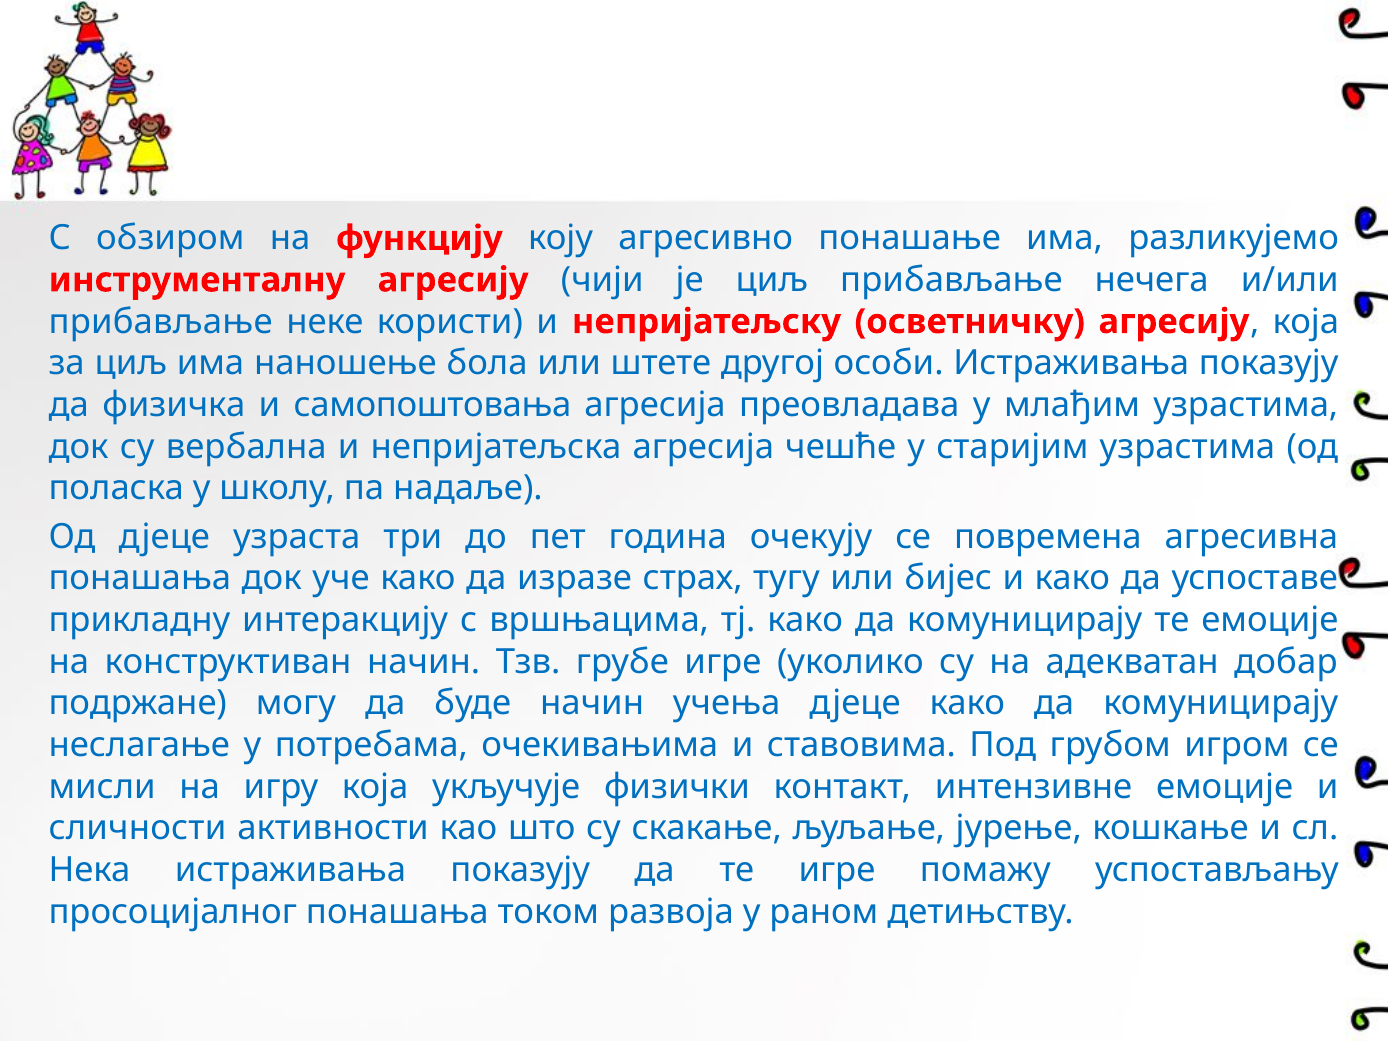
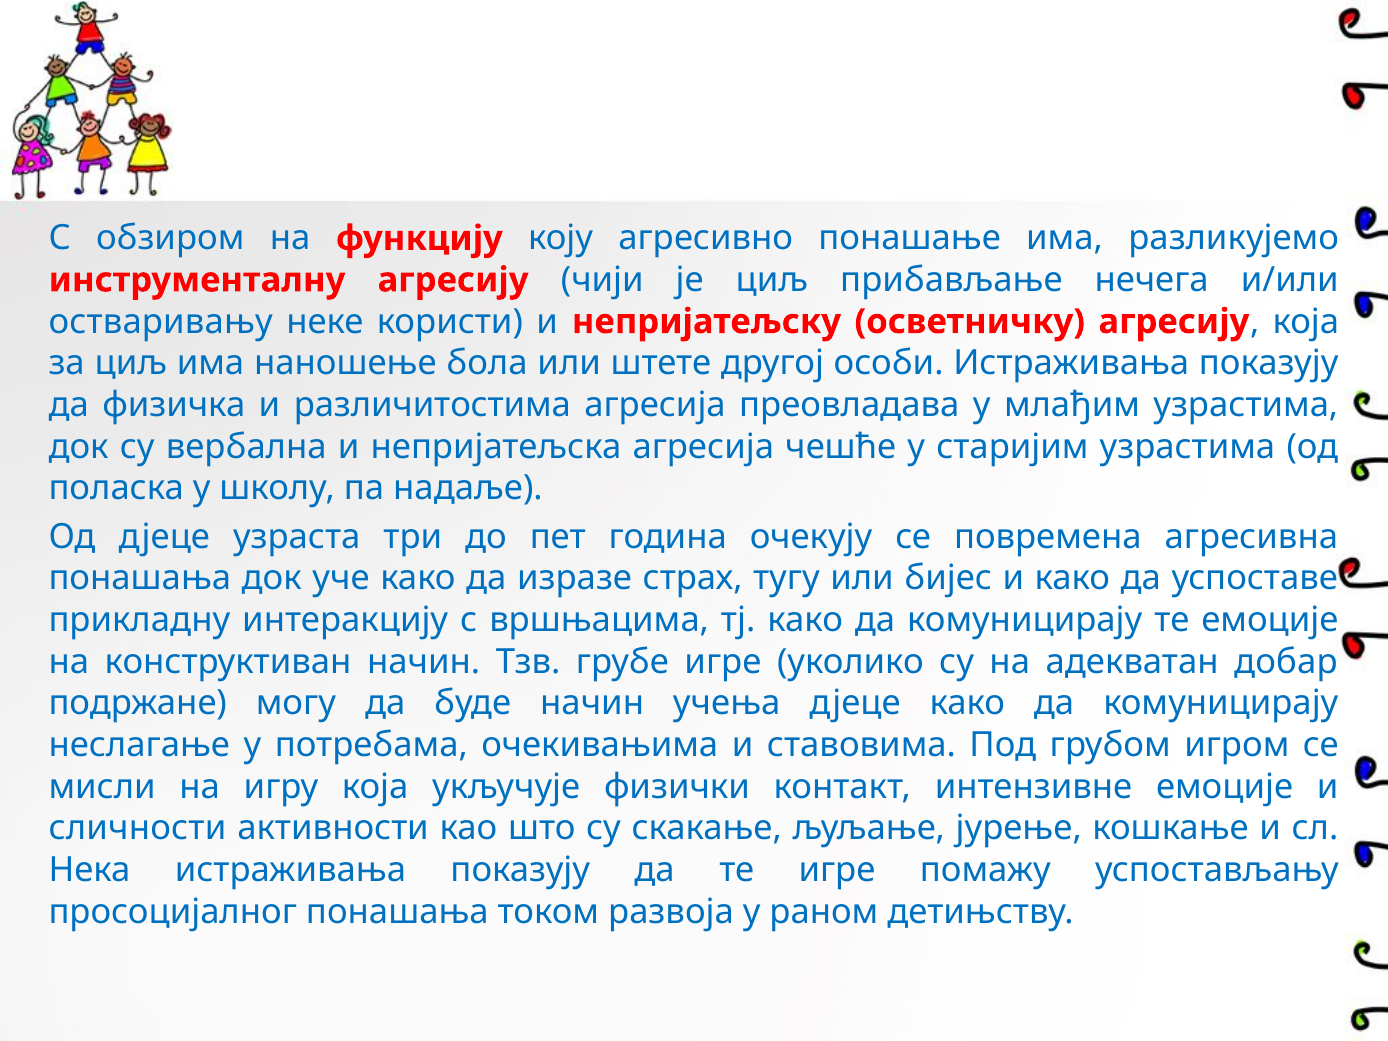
прибављање at (161, 322): прибављање -> остваривању
самопоштовања: самопоштовања -> различитостима
